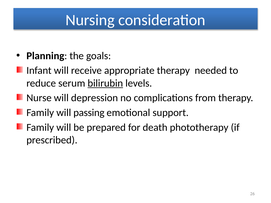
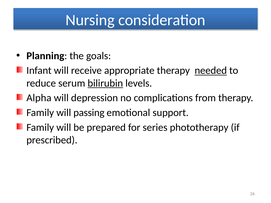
needed underline: none -> present
Nurse: Nurse -> Alpha
death: death -> series
